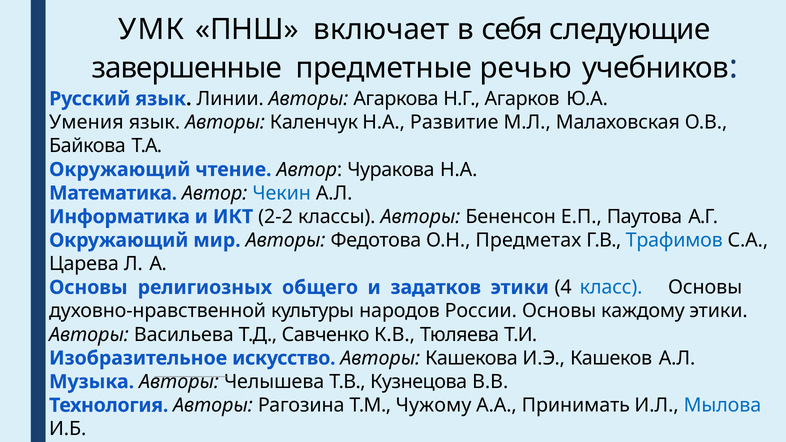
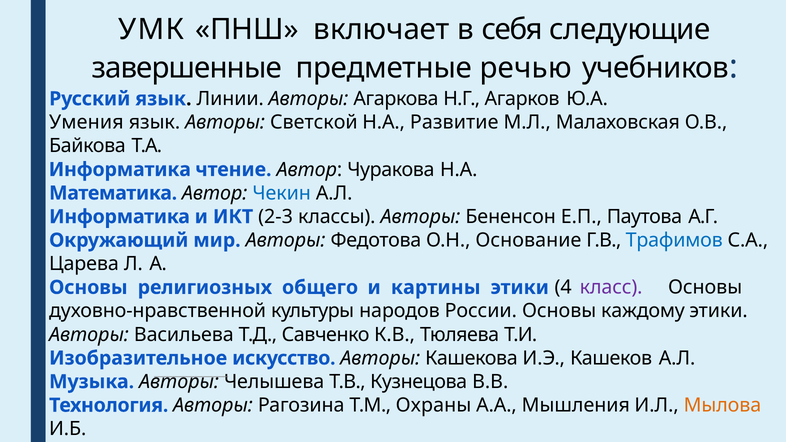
Каленчук: Каленчук -> Светской
Окружающий at (120, 170): Окружающий -> Информатика
2-2: 2-2 -> 2-3
Предметах: Предметах -> Основание
задатков: задатков -> картины
класс colour: blue -> purple
Чужому: Чужому -> Охраны
Принимать: Принимать -> Мышления
Мылова colour: blue -> orange
